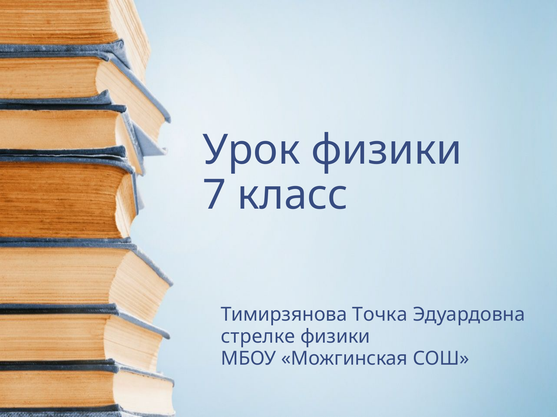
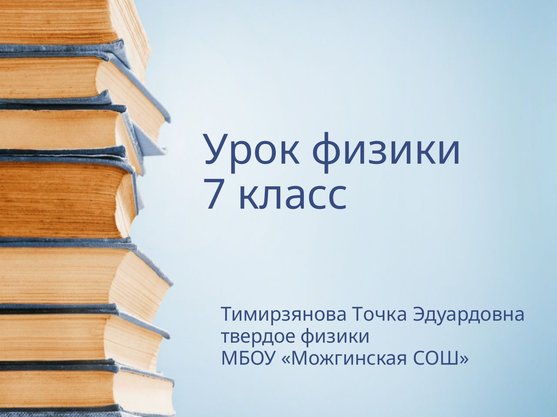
стрелке: стрелке -> твердое
